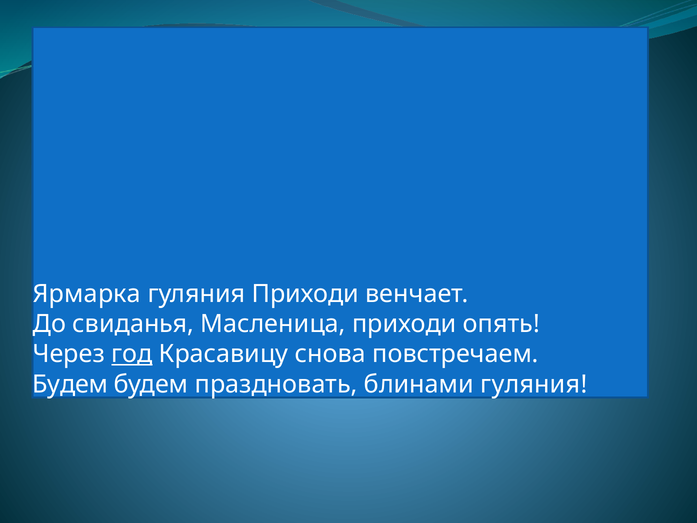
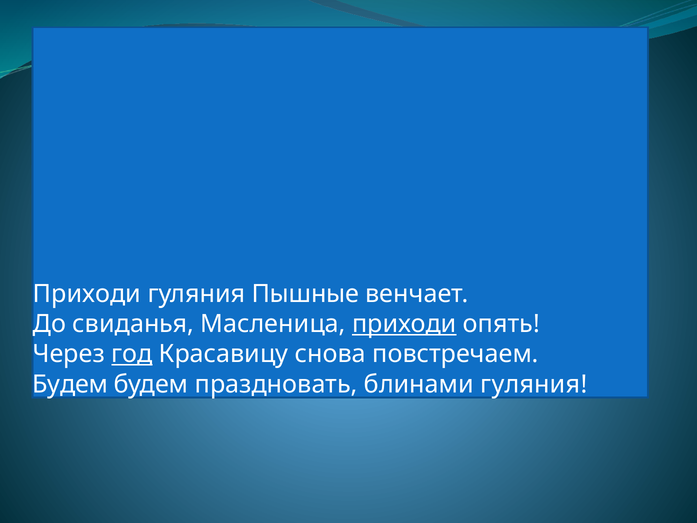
Ярмарка at (87, 294): Ярмарка -> Приходи
гуляния Приходи: Приходи -> Пышные
приходи at (404, 324) underline: none -> present
